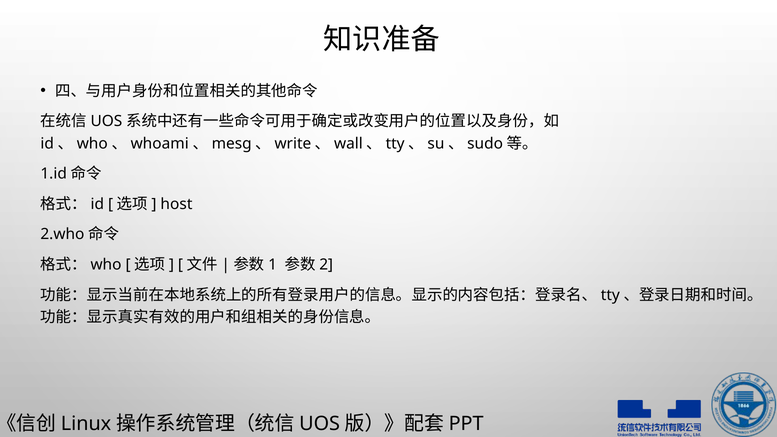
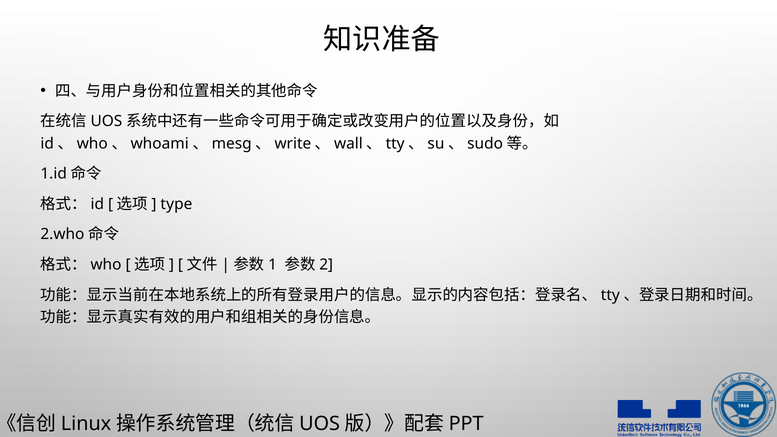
host: host -> type
